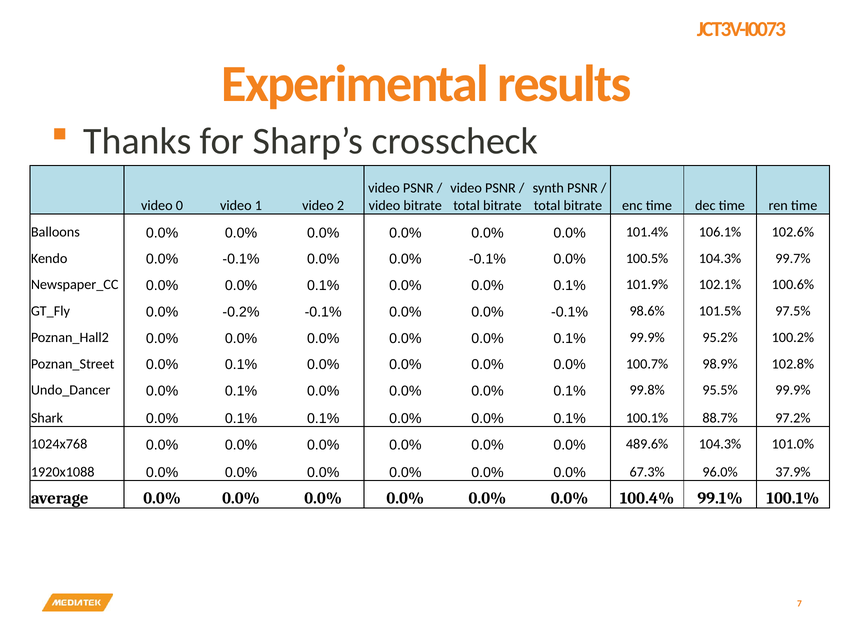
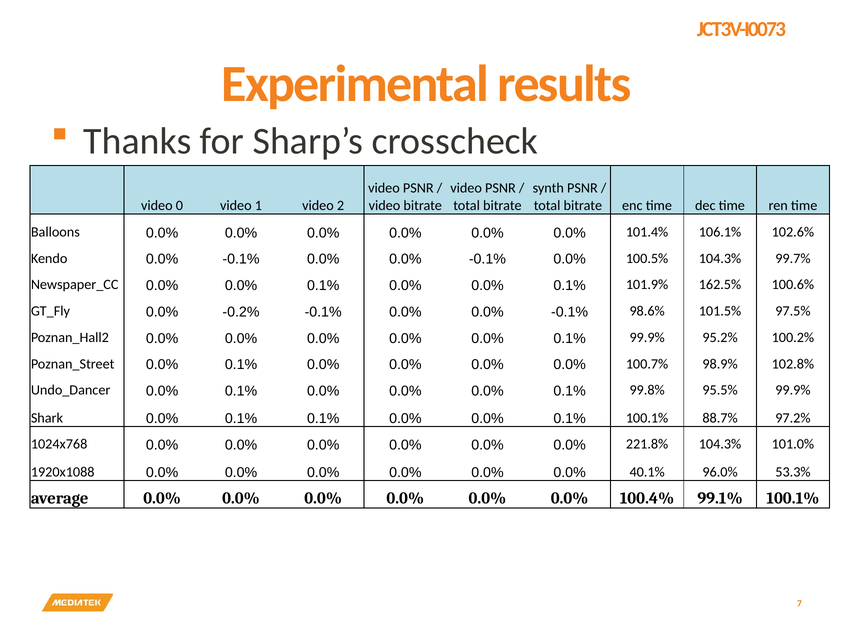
102.1%: 102.1% -> 162.5%
489.6%: 489.6% -> 221.8%
67.3%: 67.3% -> 40.1%
37.9%: 37.9% -> 53.3%
